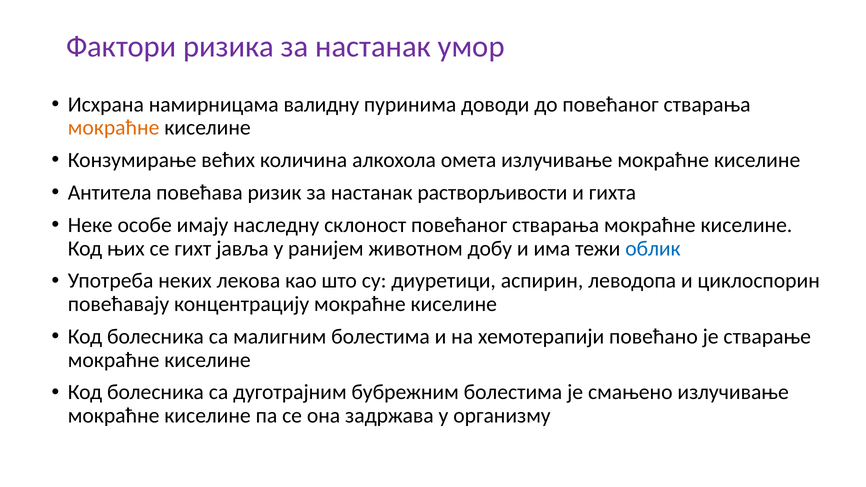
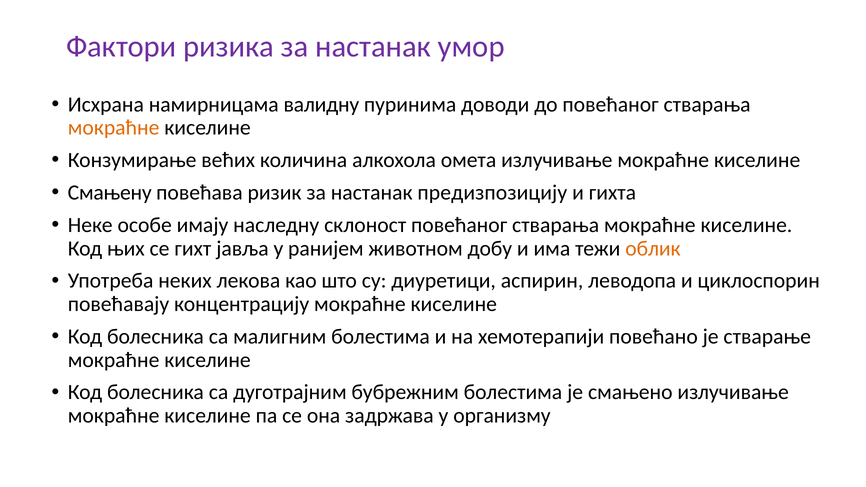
Антитела: Антитела -> Смањену
растворљивости: растворљивости -> предизпозицију
облик colour: blue -> orange
